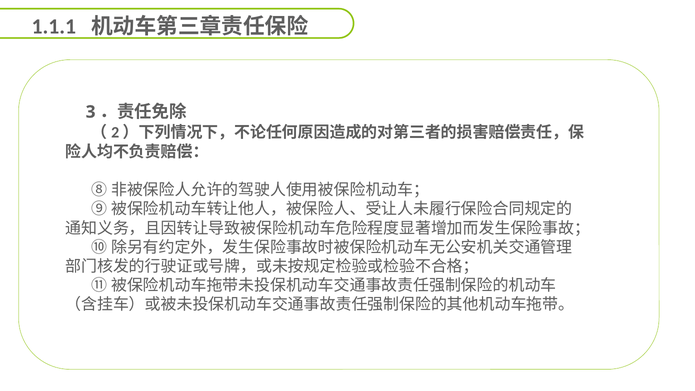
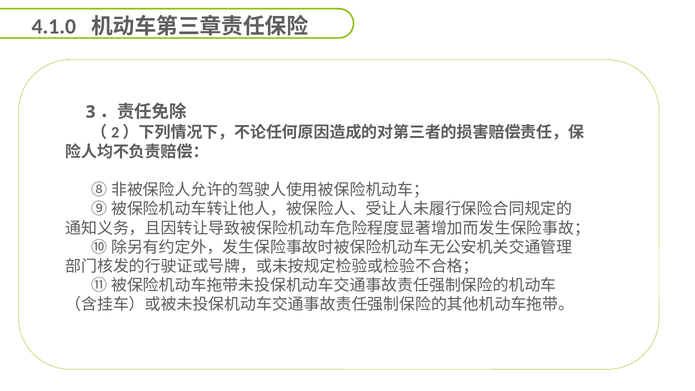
1.1.1: 1.1.1 -> 4.1.0
